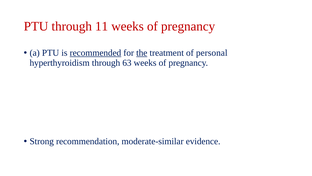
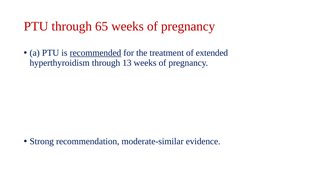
11: 11 -> 65
the underline: present -> none
personal: personal -> extended
63: 63 -> 13
